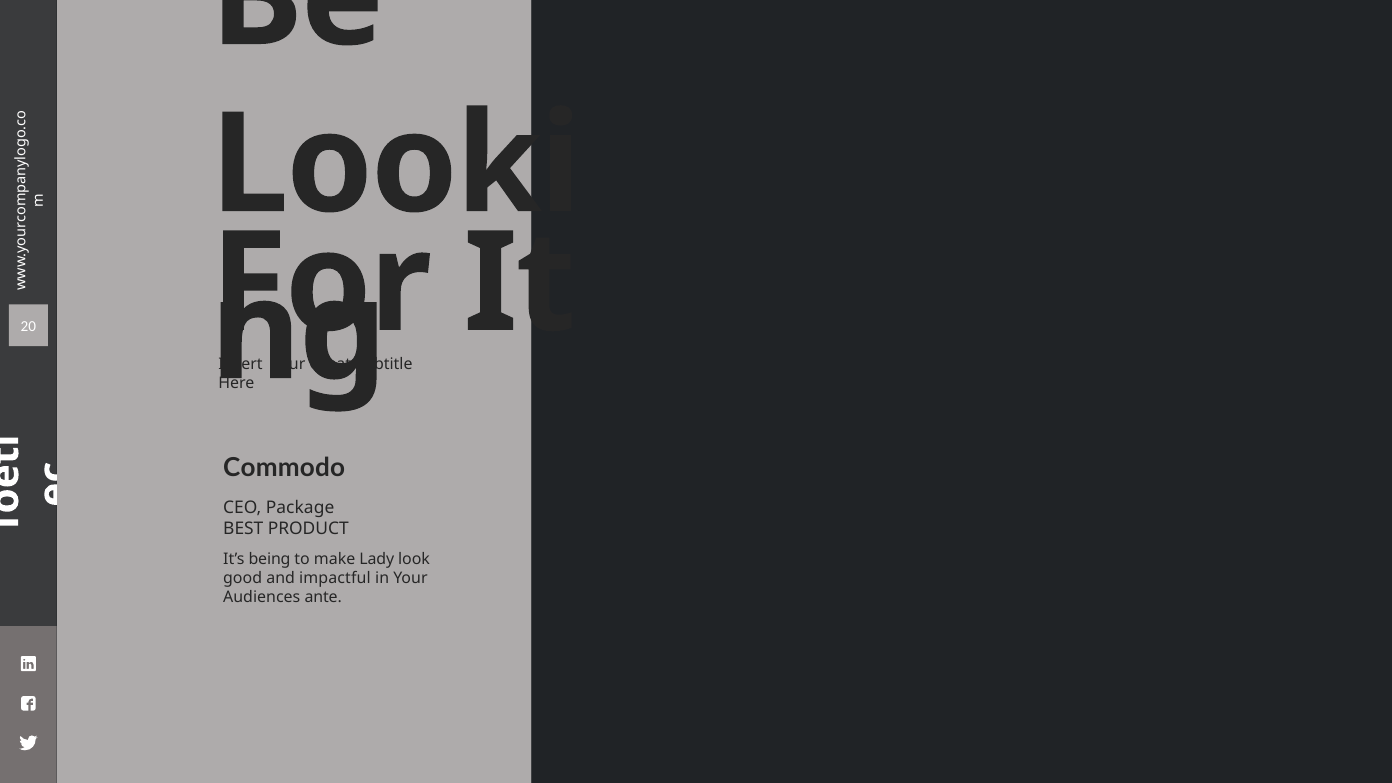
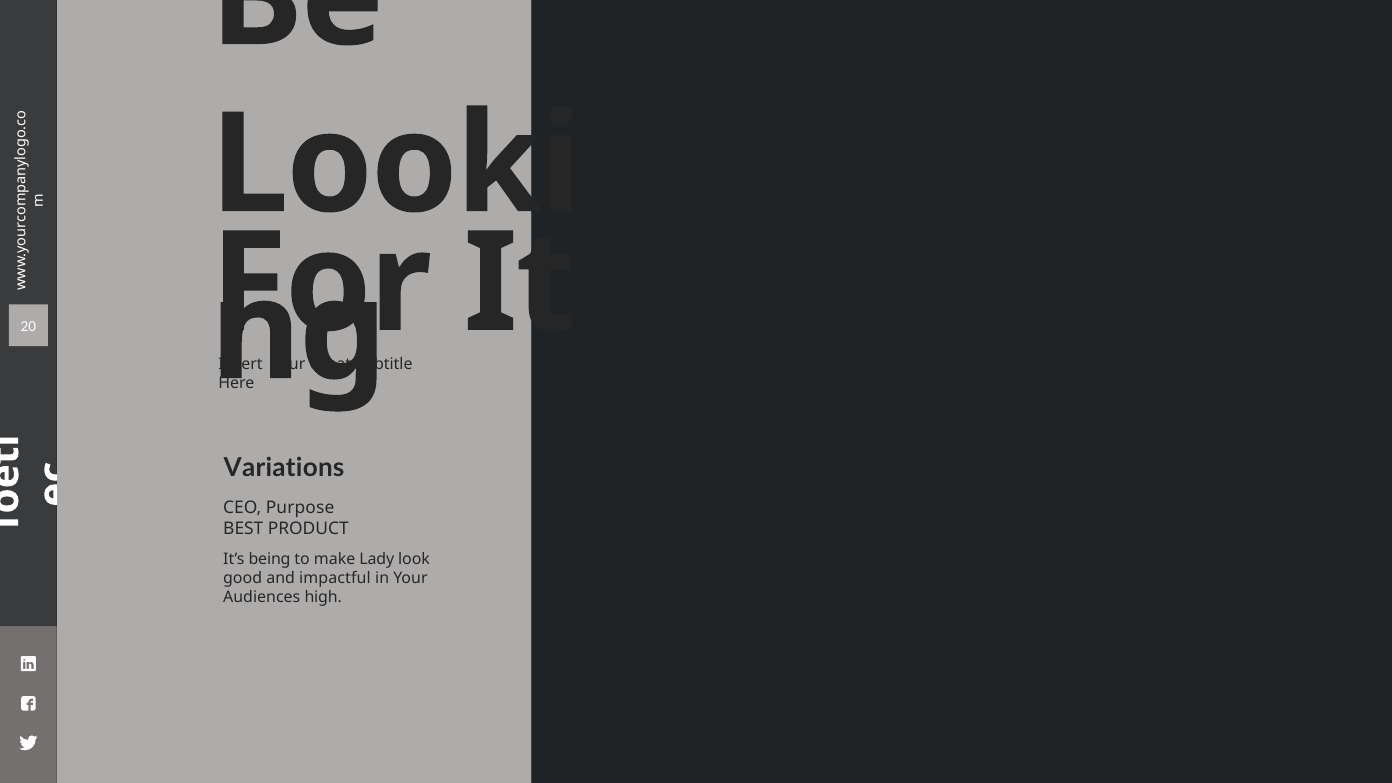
Commodo: Commodo -> Variations
Package: Package -> Purpose
ante: ante -> high
